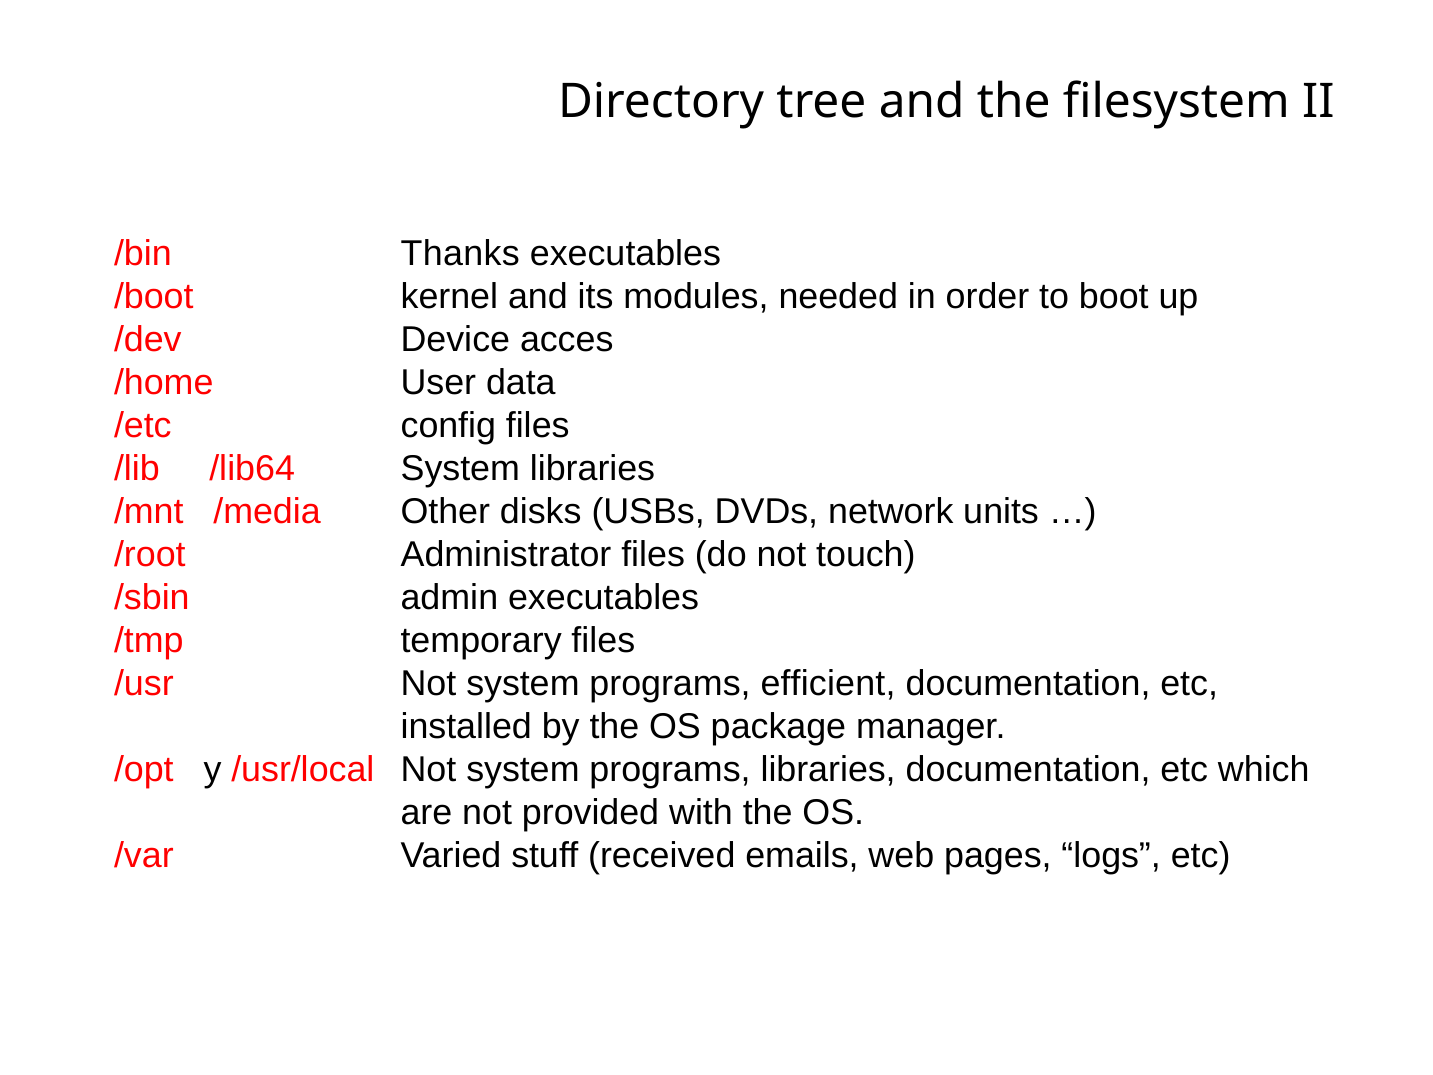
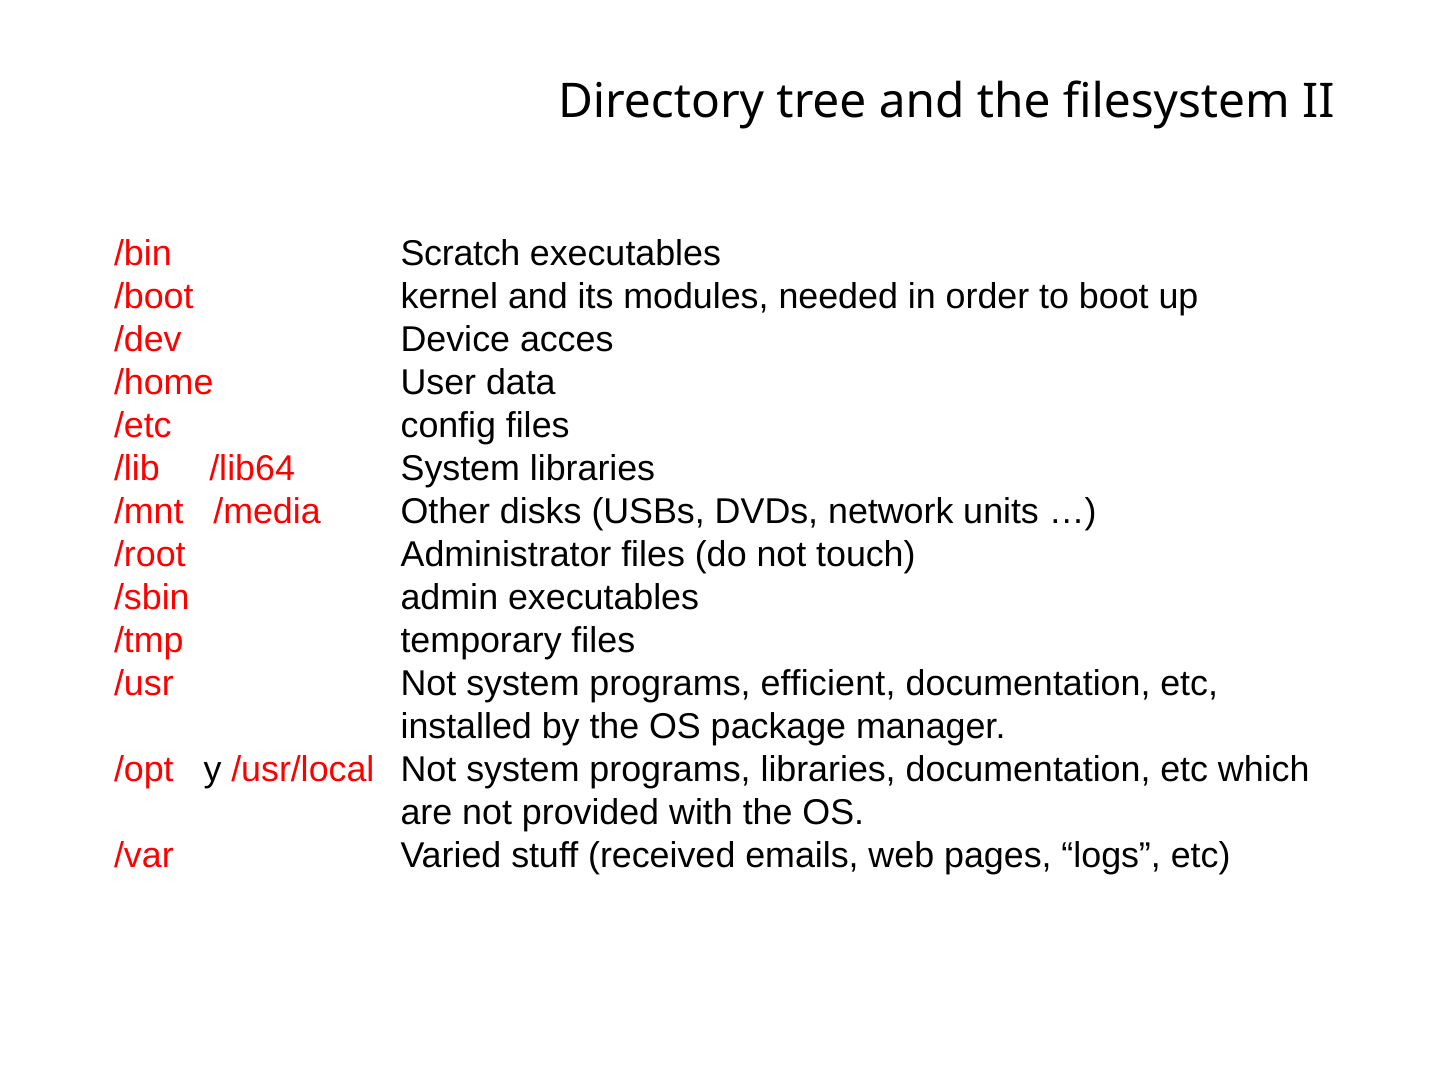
Thanks: Thanks -> Scratch
